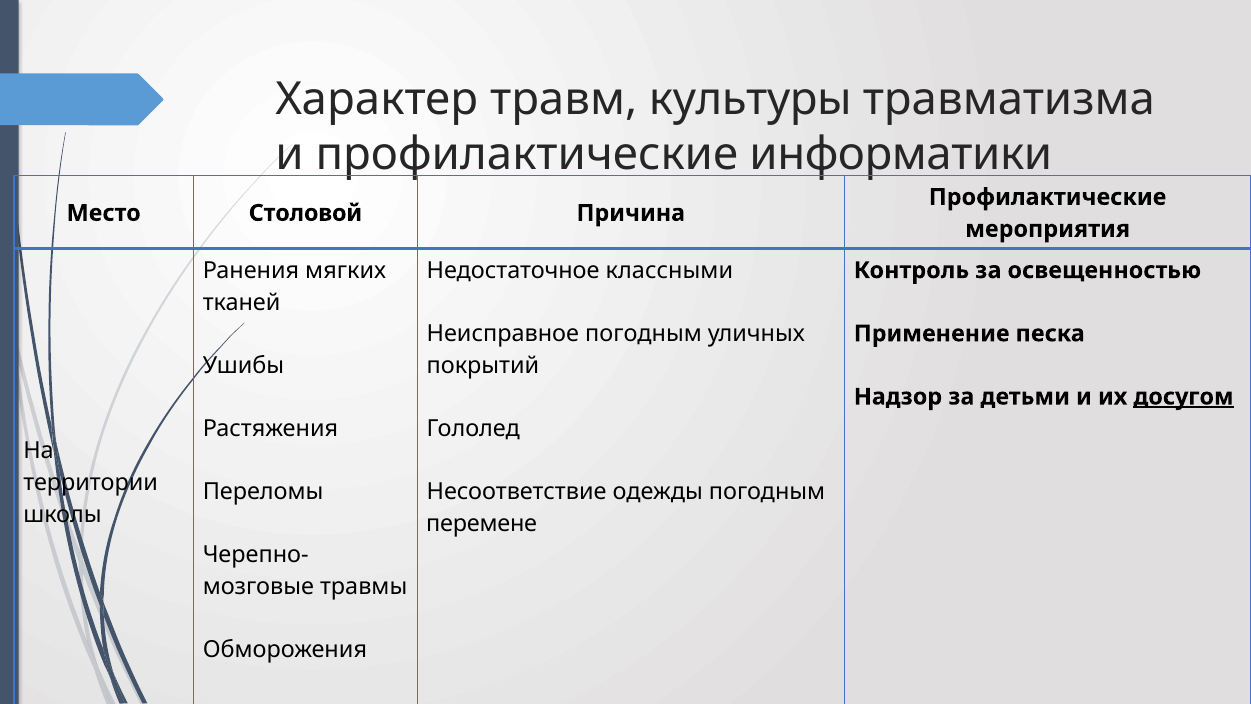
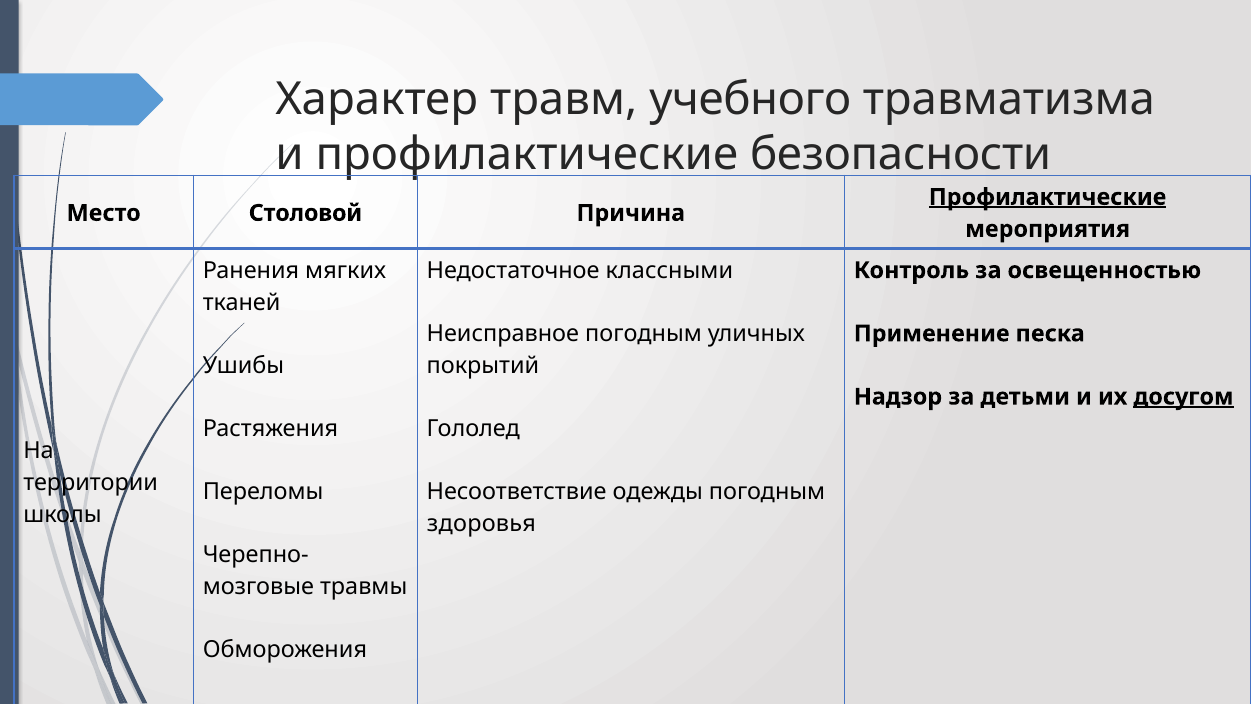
культуры: культуры -> учебного
информатики: информатики -> безопасности
Профилактические at (1048, 197) underline: none -> present
перемене: перемене -> здоровья
